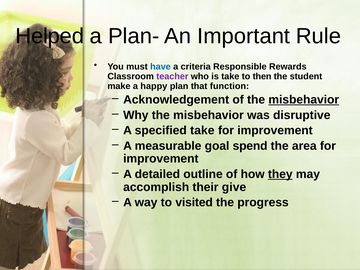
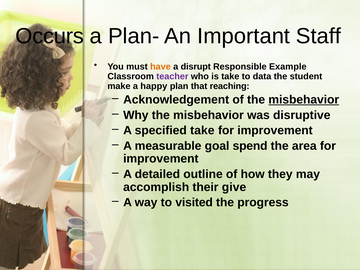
Helped: Helped -> Occurs
Rule: Rule -> Staff
have colour: blue -> orange
criteria: criteria -> disrupt
Rewards: Rewards -> Example
then: then -> data
function: function -> reaching
they underline: present -> none
